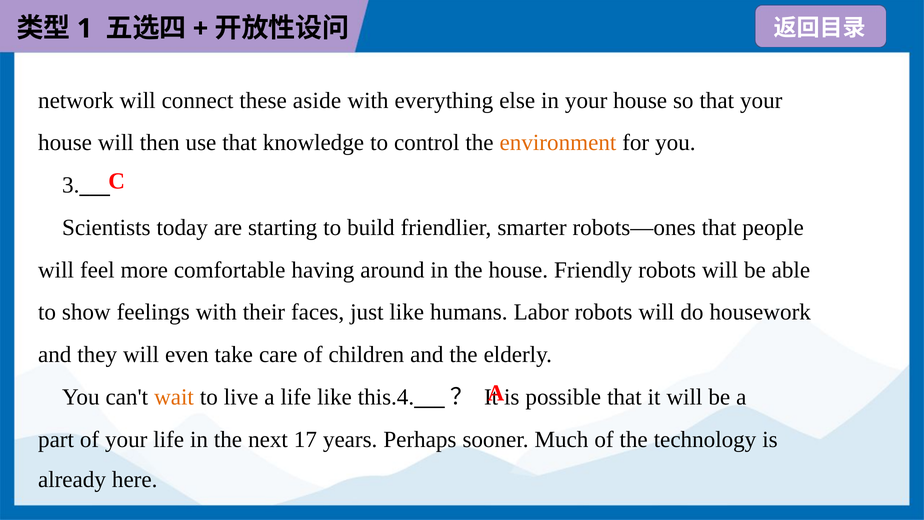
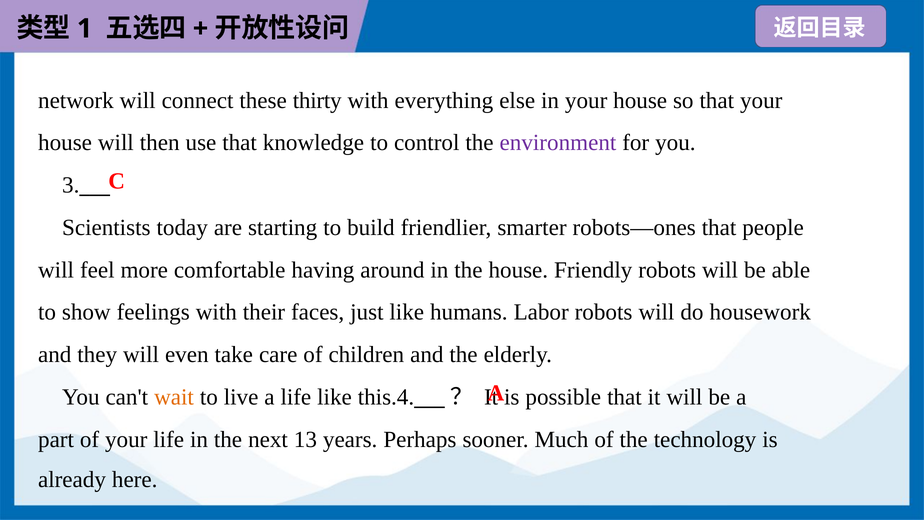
aside: aside -> thirty
environment colour: orange -> purple
17: 17 -> 13
